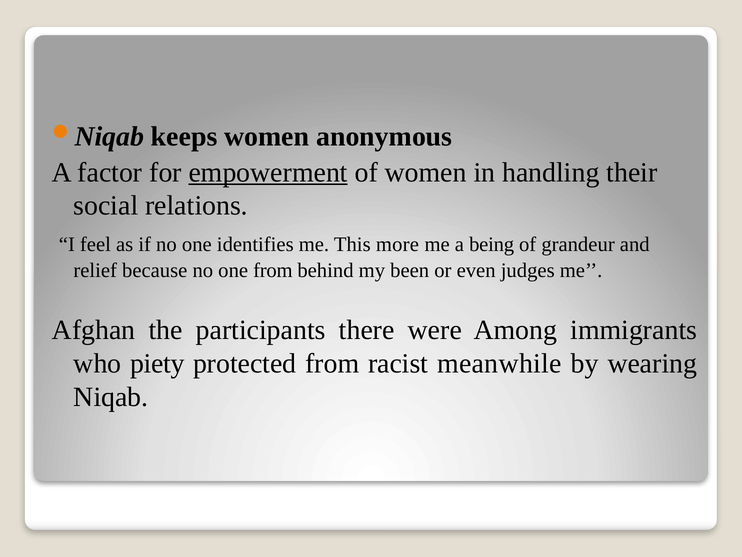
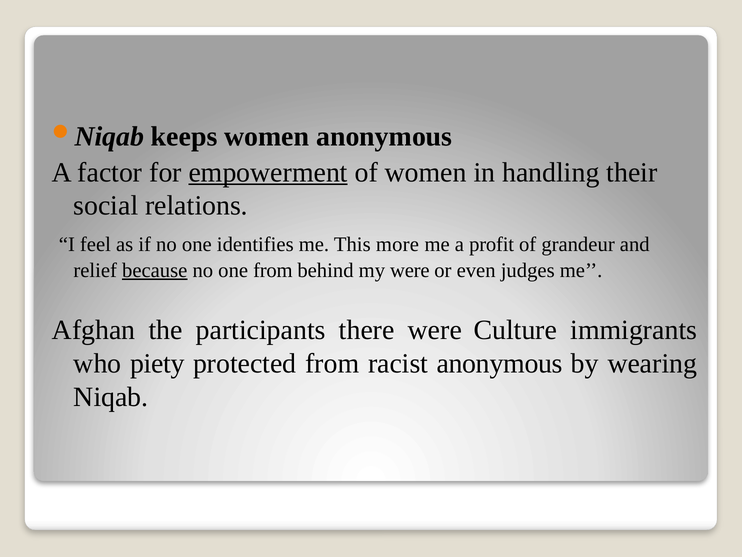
being: being -> profit
because underline: none -> present
my been: been -> were
Among: Among -> Culture
racist meanwhile: meanwhile -> anonymous
